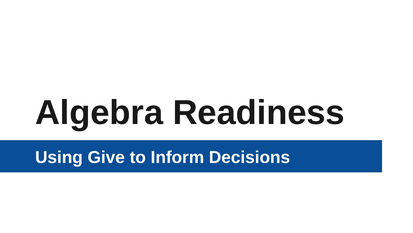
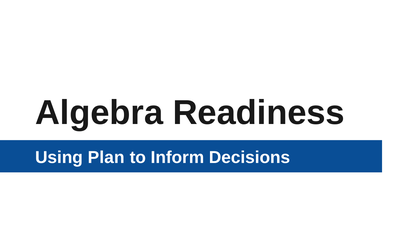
Give: Give -> Plan
